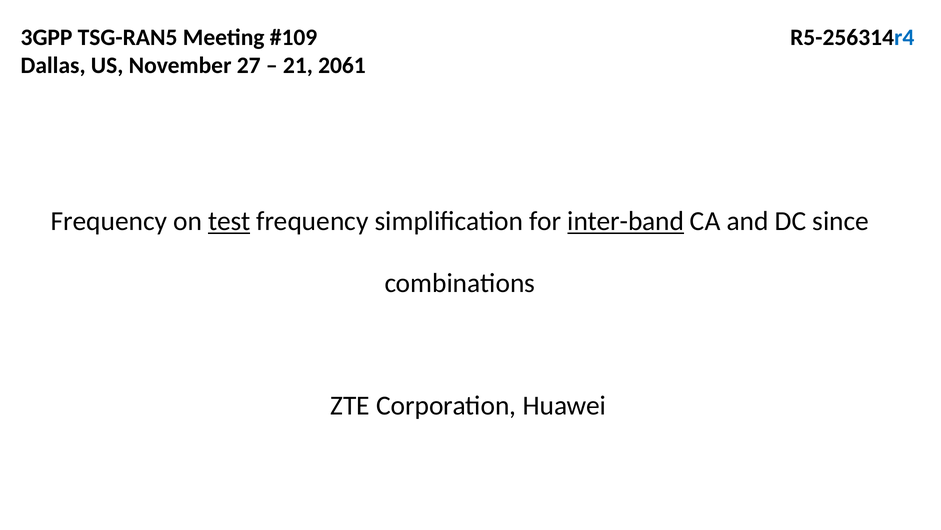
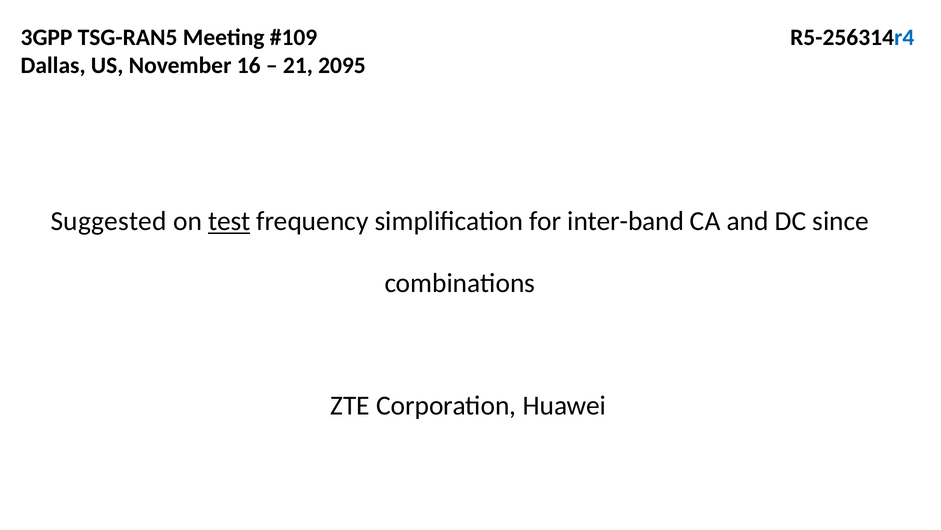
27: 27 -> 16
2061: 2061 -> 2095
Frequency at (109, 221): Frequency -> Suggested
inter-band underline: present -> none
